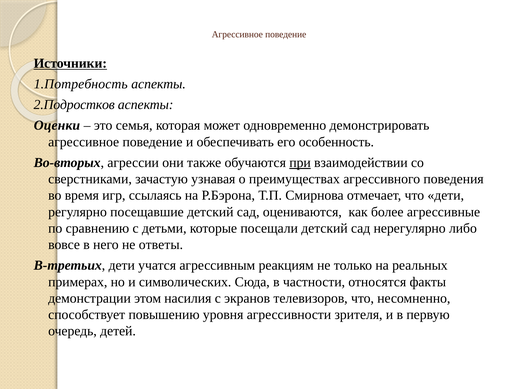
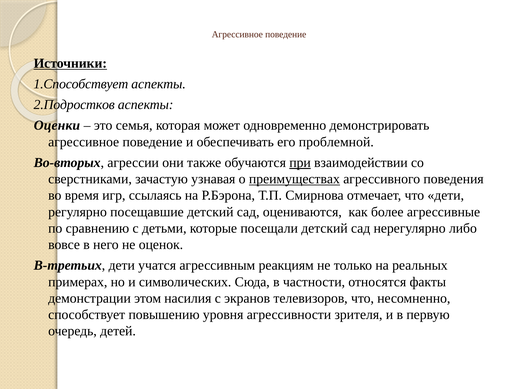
1.Потребность: 1.Потребность -> 1.Способствует
особенность: особенность -> проблемной
преимуществах underline: none -> present
ответы: ответы -> оценок
